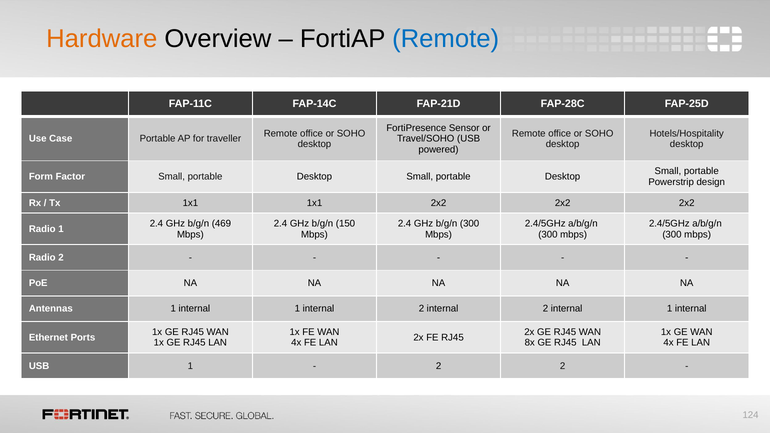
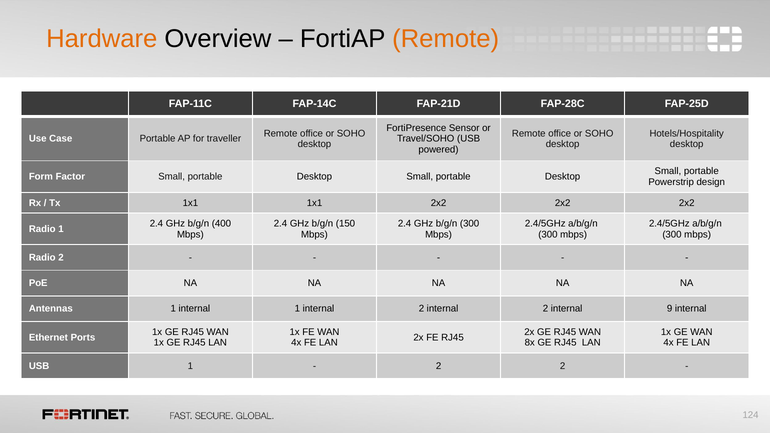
Remote at (446, 39) colour: blue -> orange
469: 469 -> 400
2 internal 1: 1 -> 9
